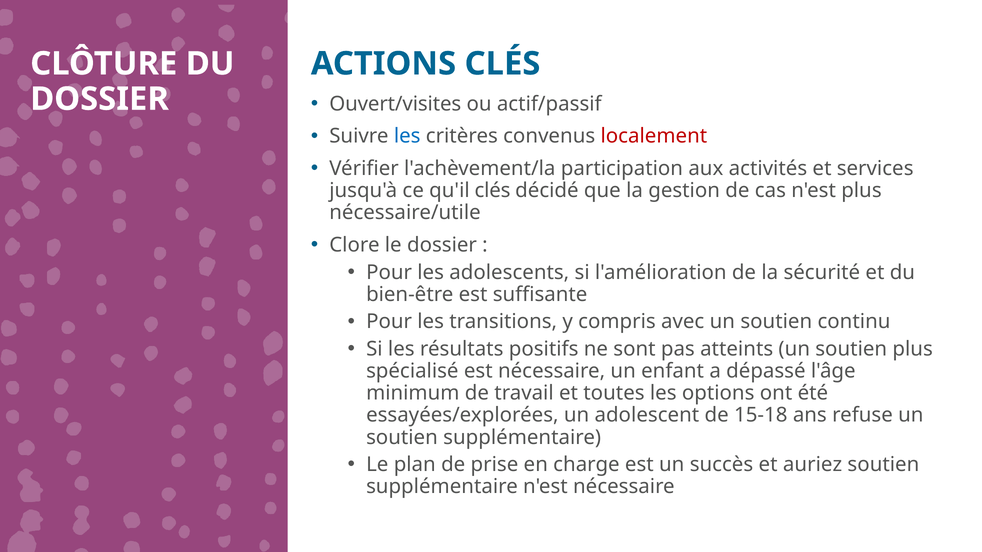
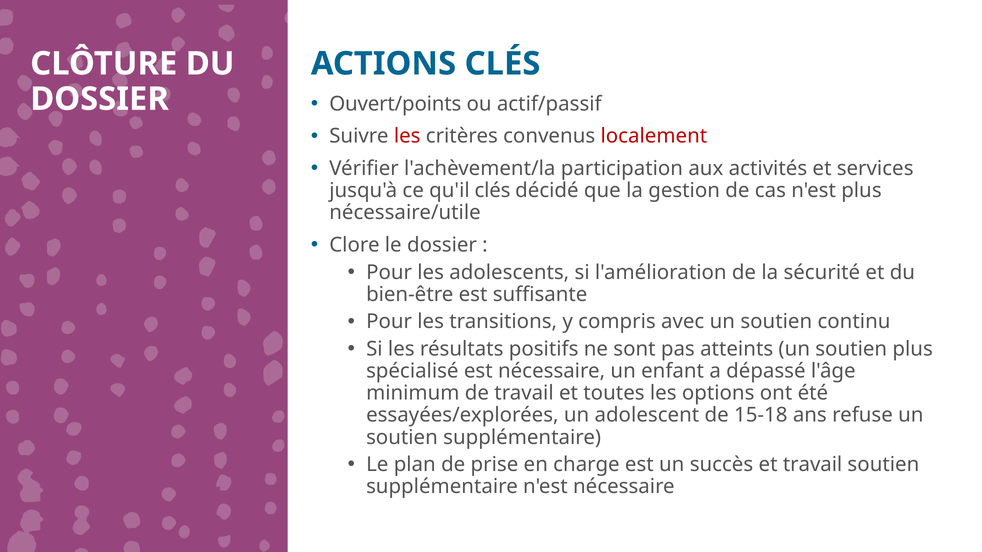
Ouvert/visites: Ouvert/visites -> Ouvert/points
les at (407, 136) colour: blue -> red
et auriez: auriez -> travail
